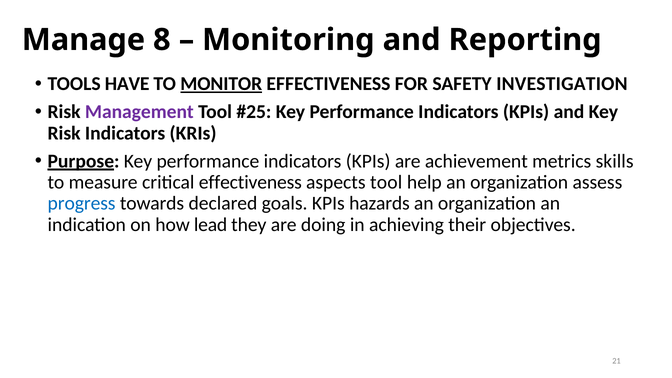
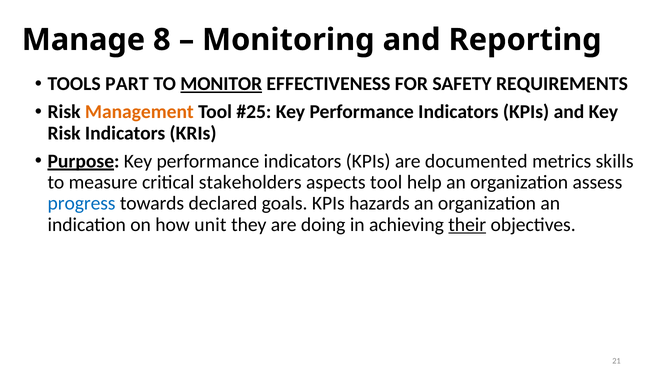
HAVE: HAVE -> PART
INVESTIGATION: INVESTIGATION -> REQUIREMENTS
Management colour: purple -> orange
achievement: achievement -> documented
critical effectiveness: effectiveness -> stakeholders
lead: lead -> unit
their underline: none -> present
